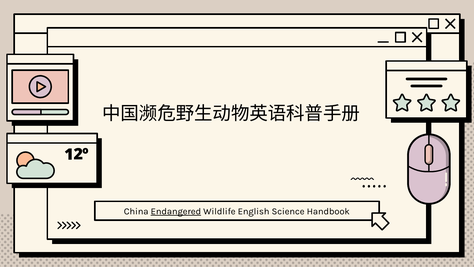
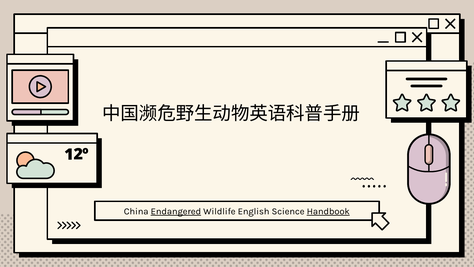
Handbook underline: none -> present
